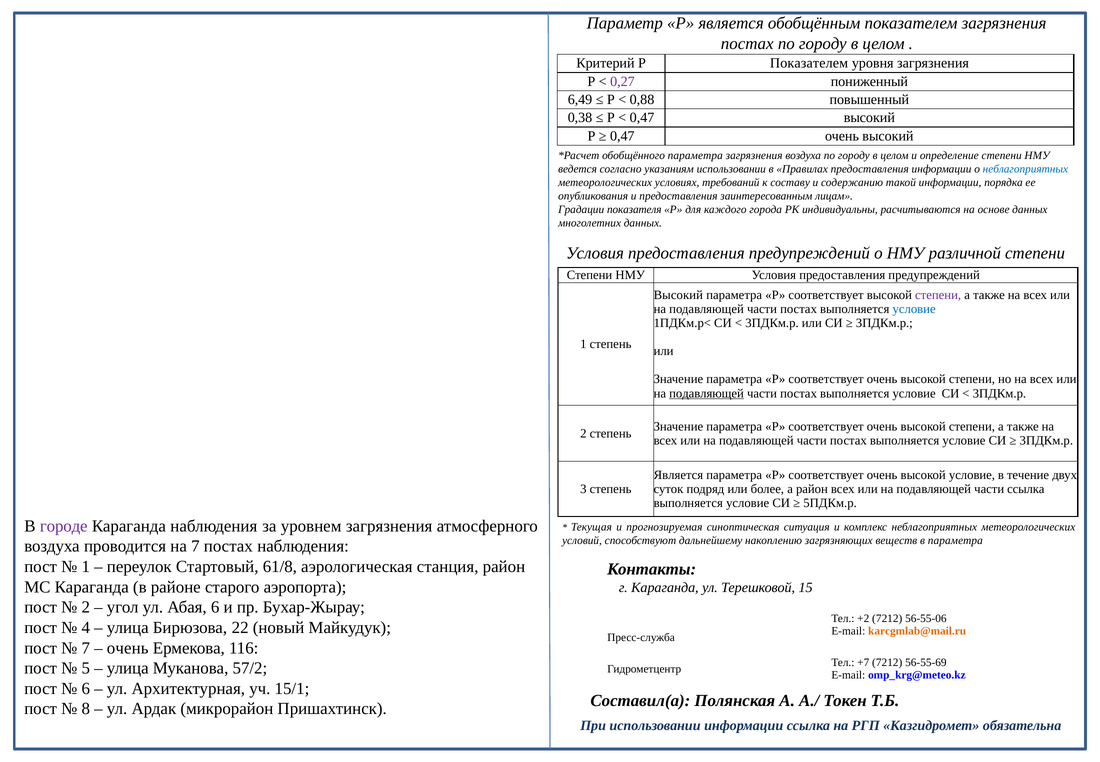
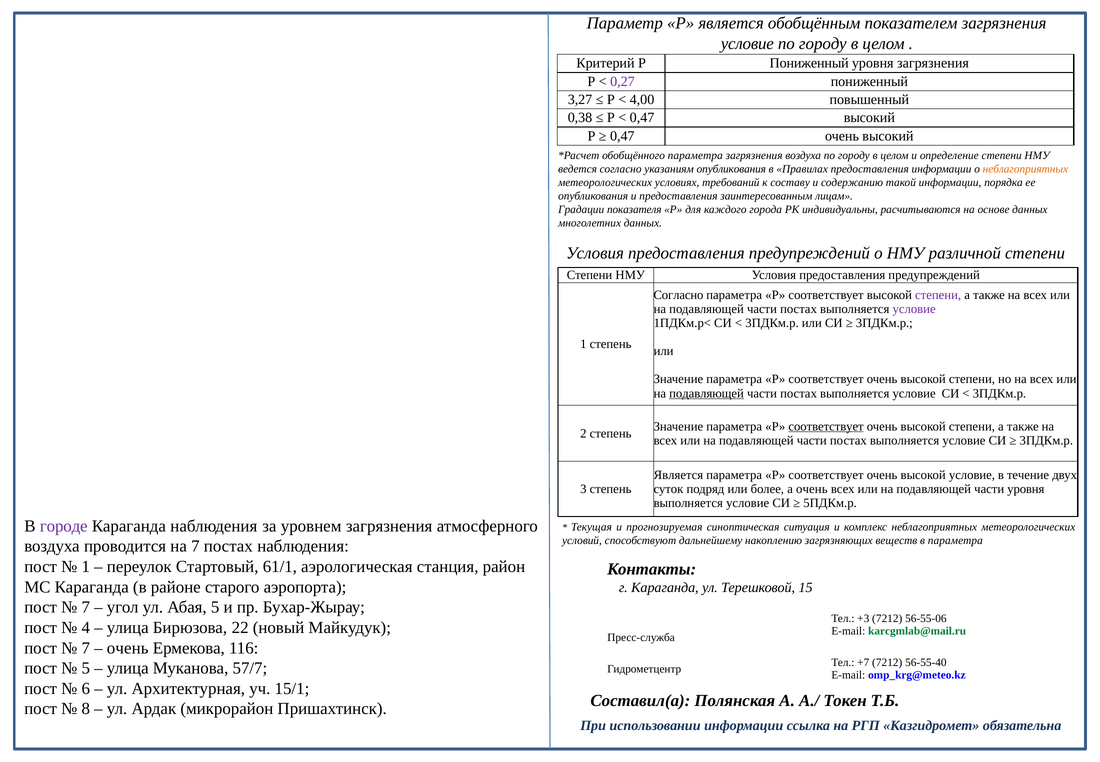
постах at (747, 44): постах -> условие
Р Показателем: Показателем -> Пониженный
6,49: 6,49 -> 3,27
0,88: 0,88 -> 4,00
указаниям использовании: использовании -> опубликования
неблагоприятных at (1025, 169) colour: blue -> orange
Высокий at (678, 295): Высокий -> Согласно
условие at (914, 309) colour: blue -> purple
соответствует at (826, 426) underline: none -> present
а район: район -> очень
части ссылка: ссылка -> уровня
61/8: 61/8 -> 61/1
2 at (86, 607): 2 -> 7
Абая 6: 6 -> 5
+2: +2 -> +3
karcgmlab@mail.ru colour: orange -> green
56-55-69: 56-55-69 -> 56-55-40
57/2: 57/2 -> 57/7
